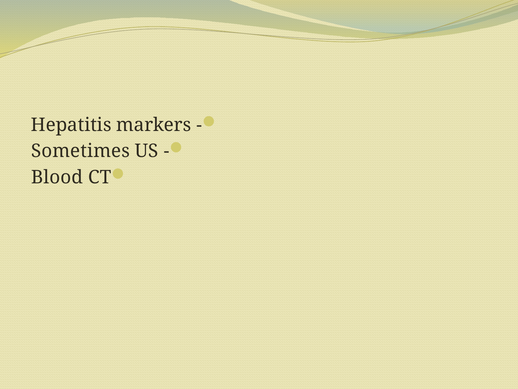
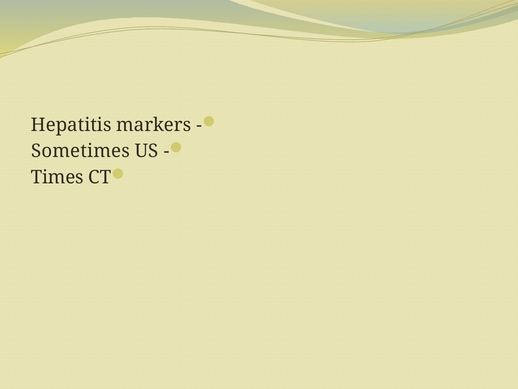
Blood: Blood -> Times
